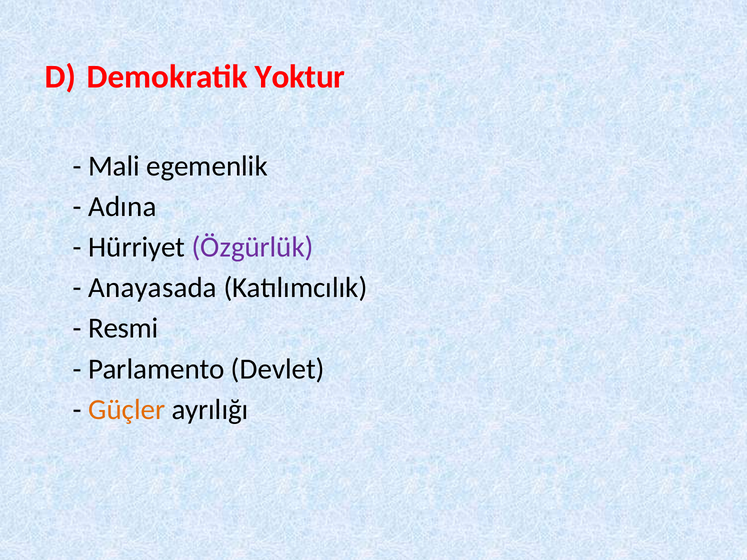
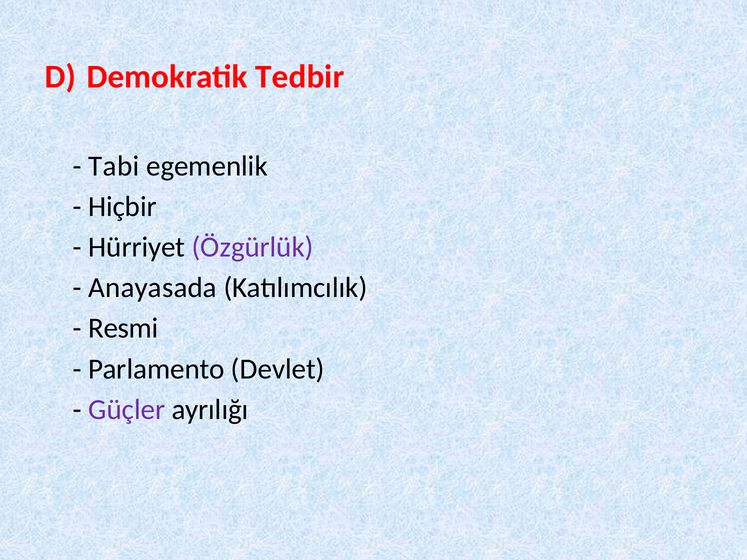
Yoktur: Yoktur -> Tedbir
Mali: Mali -> Tabi
Adına: Adına -> Hiçbir
Güçler colour: orange -> purple
